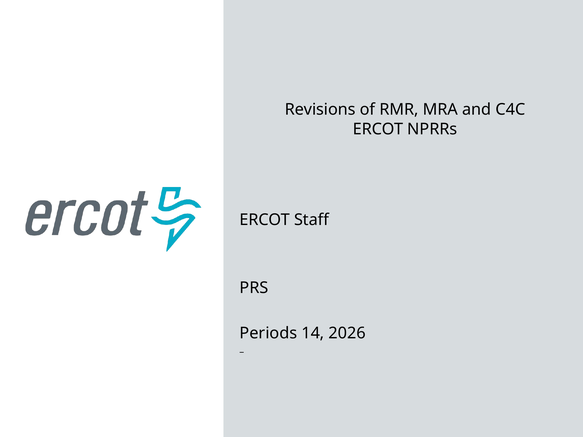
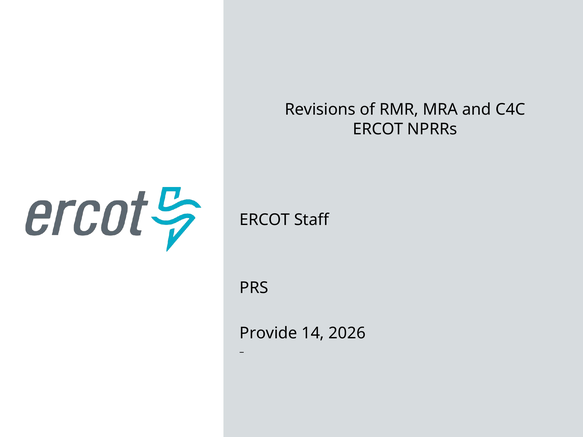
Periods: Periods -> Provide
